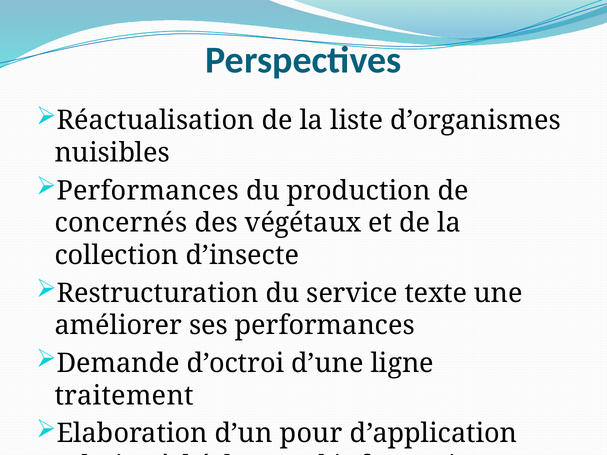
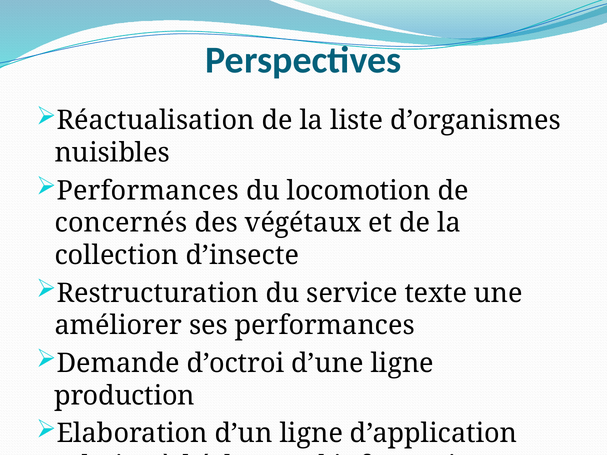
production: production -> locomotion
traitement: traitement -> production
d’un pour: pour -> ligne
